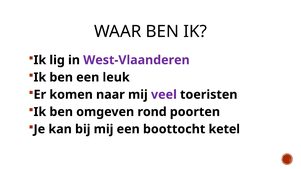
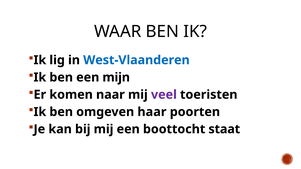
West-Vlaanderen colour: purple -> blue
leuk: leuk -> mijn
rond: rond -> haar
ketel: ketel -> staat
